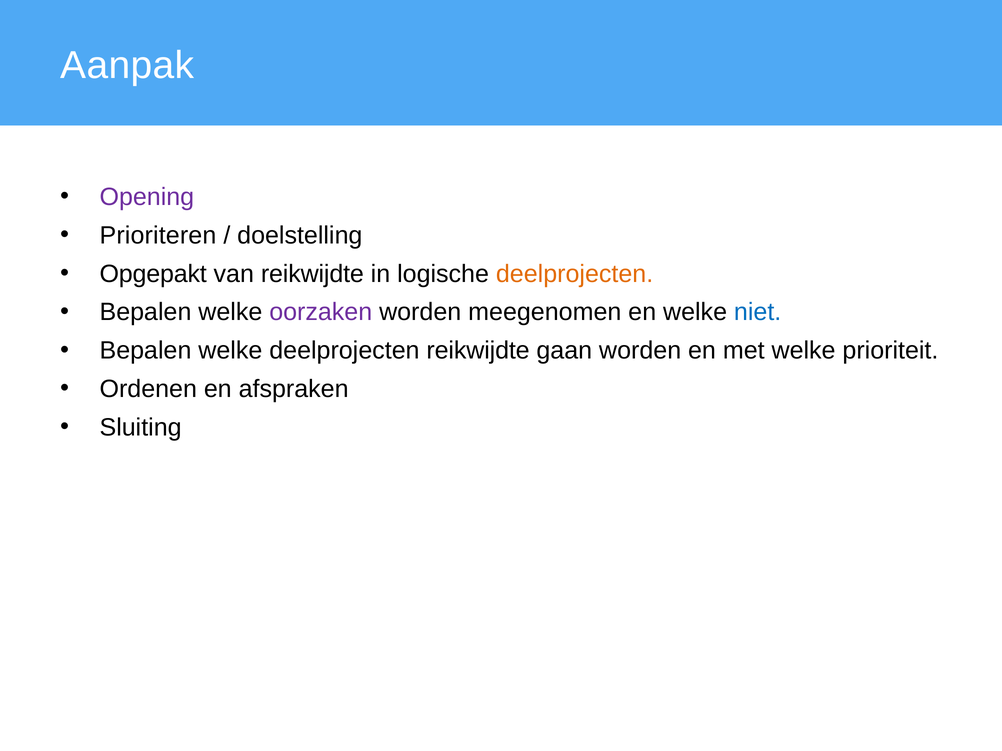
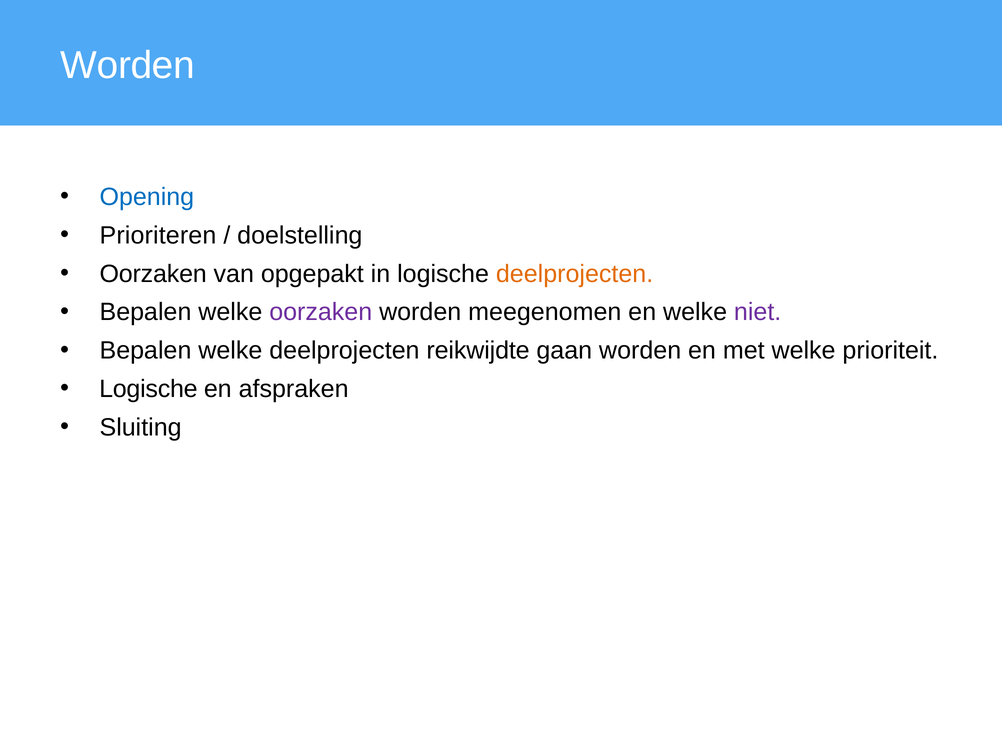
Aanpak at (127, 65): Aanpak -> Worden
Opening colour: purple -> blue
Opgepakt at (153, 274): Opgepakt -> Oorzaken
van reikwijdte: reikwijdte -> opgepakt
niet colour: blue -> purple
Ordenen at (148, 389): Ordenen -> Logische
